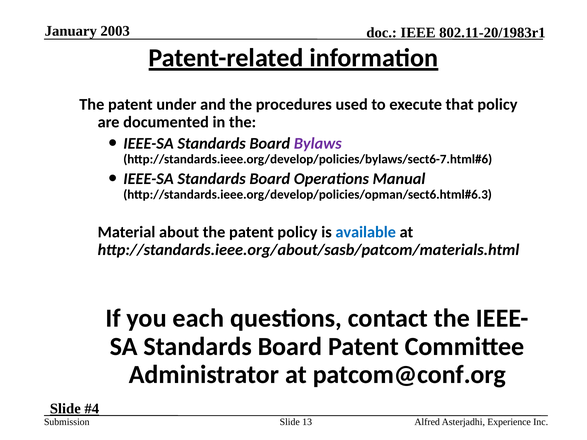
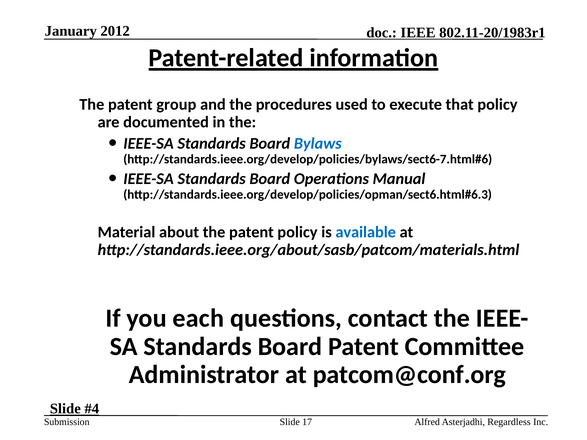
2003: 2003 -> 2012
under: under -> group
Bylaws colour: purple -> blue
13: 13 -> 17
Experience: Experience -> Regardless
